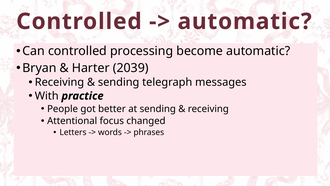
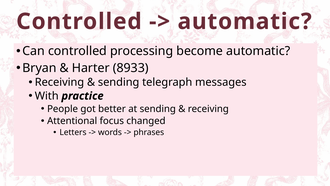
2039: 2039 -> 8933
